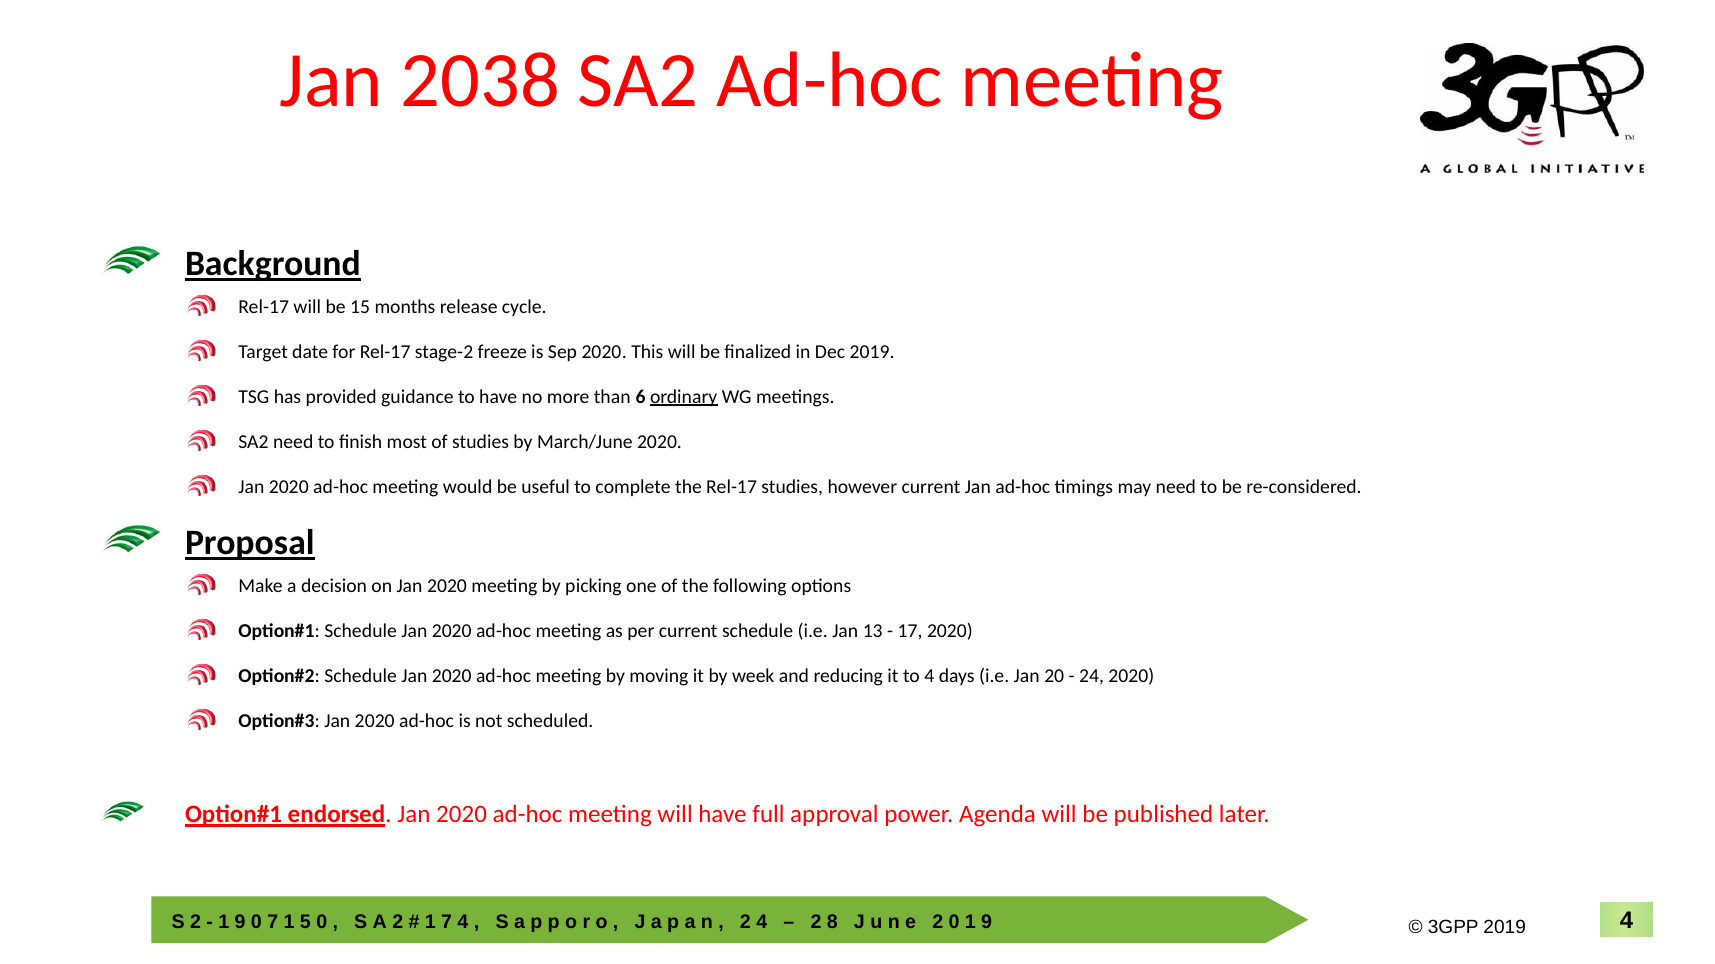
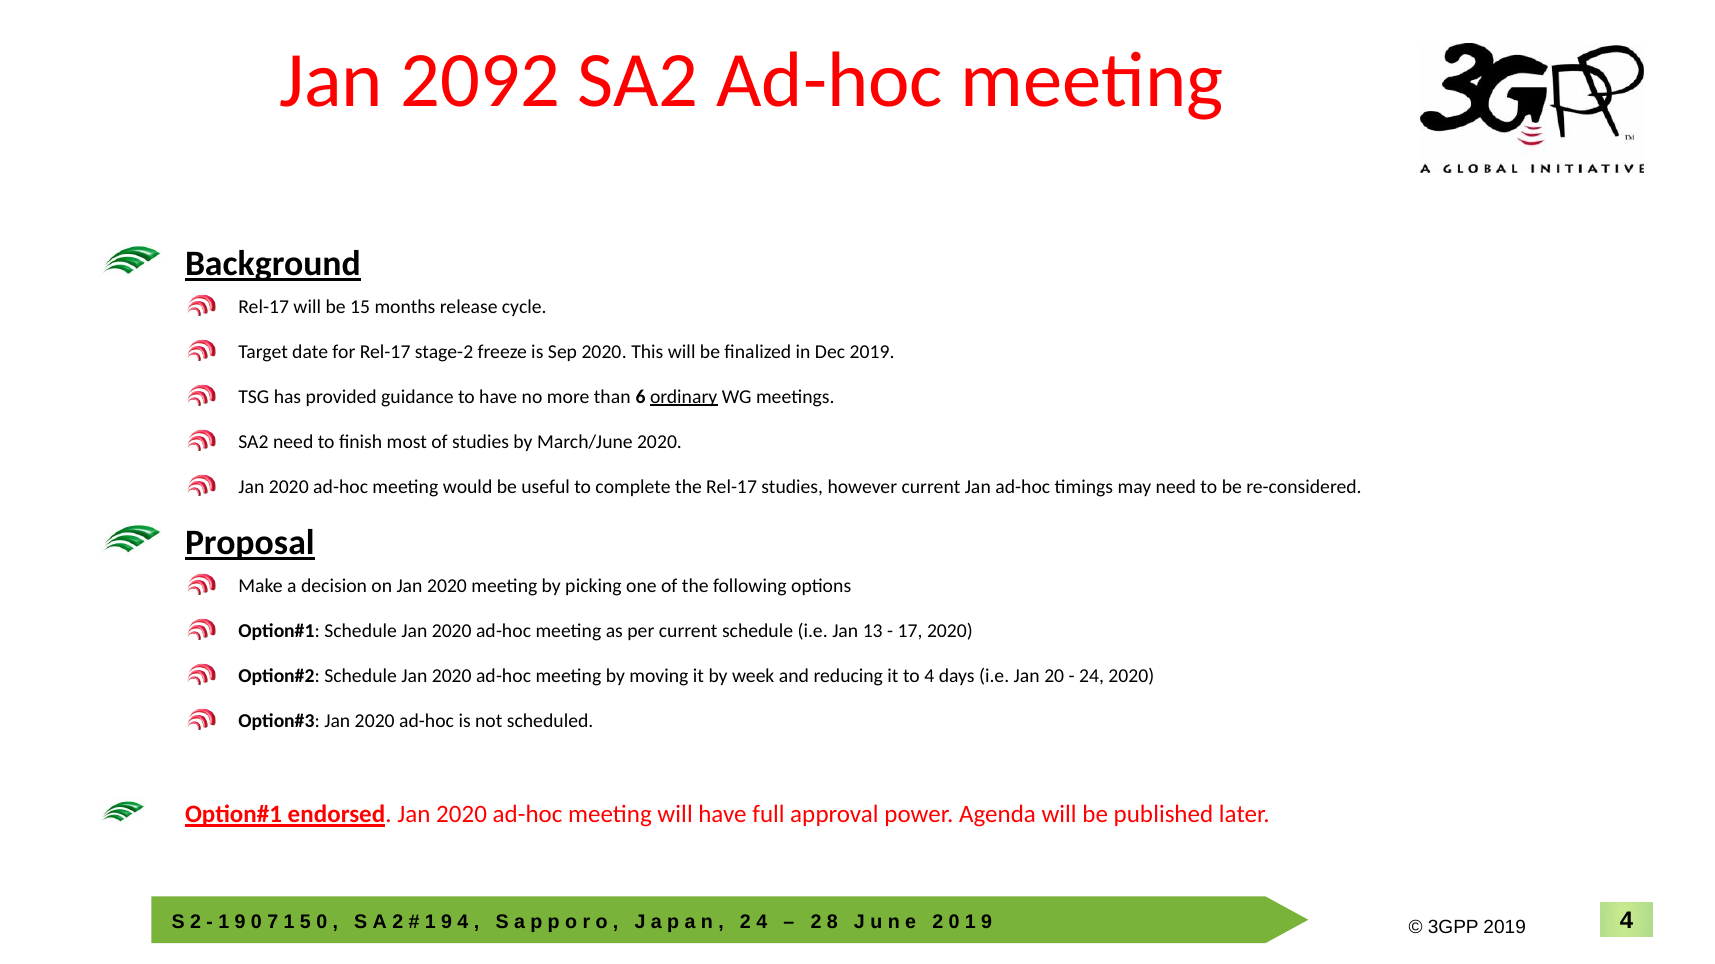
2038: 2038 -> 2092
7 at (447, 923): 7 -> 9
